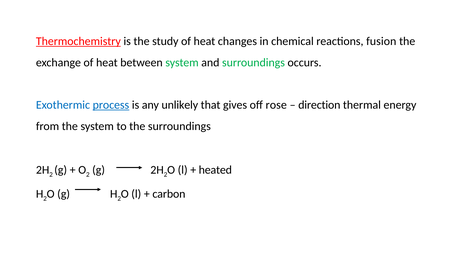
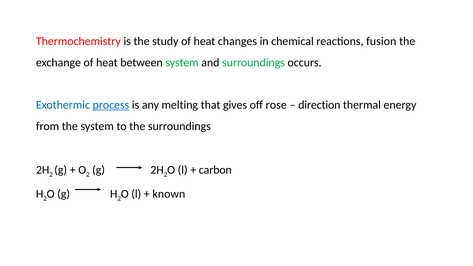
Thermochemistry underline: present -> none
unlikely: unlikely -> melting
heated: heated -> carbon
carbon: carbon -> known
